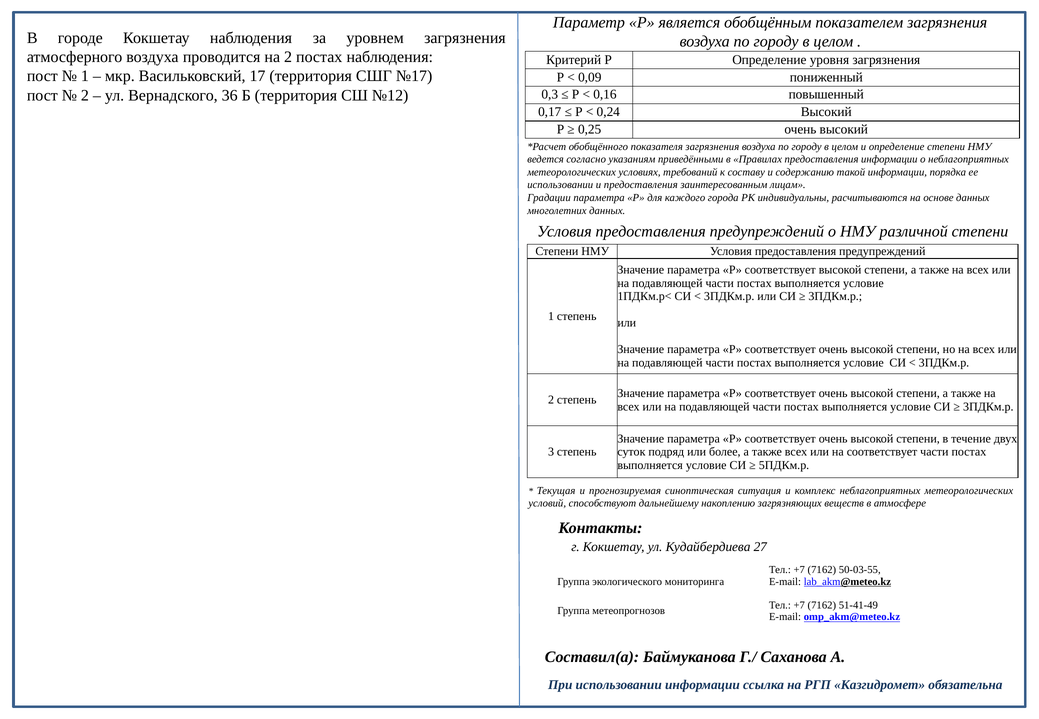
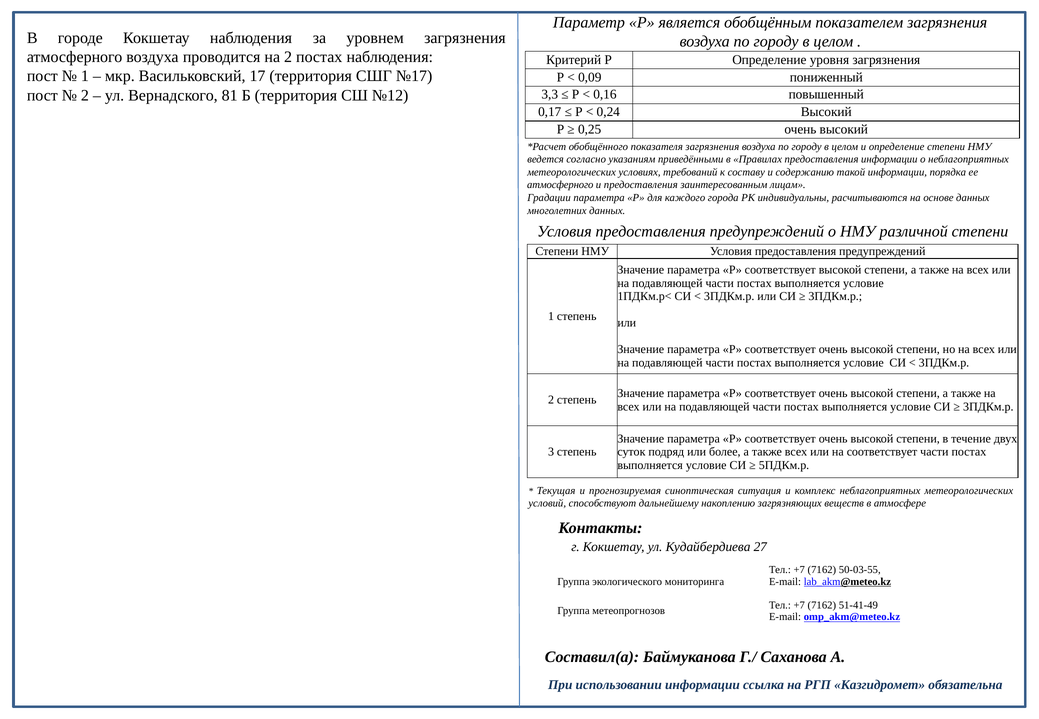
36: 36 -> 81
0,3: 0,3 -> 3,3
использовании at (560, 185): использовании -> атмосферного
